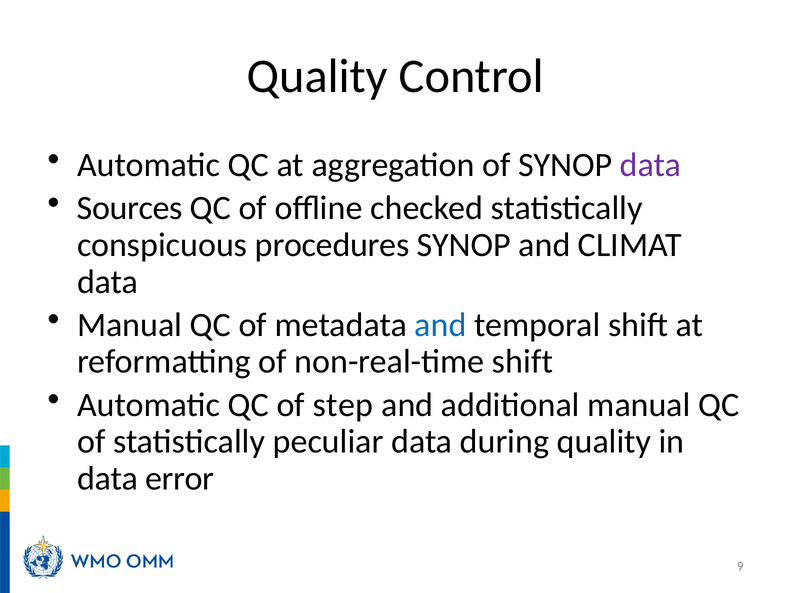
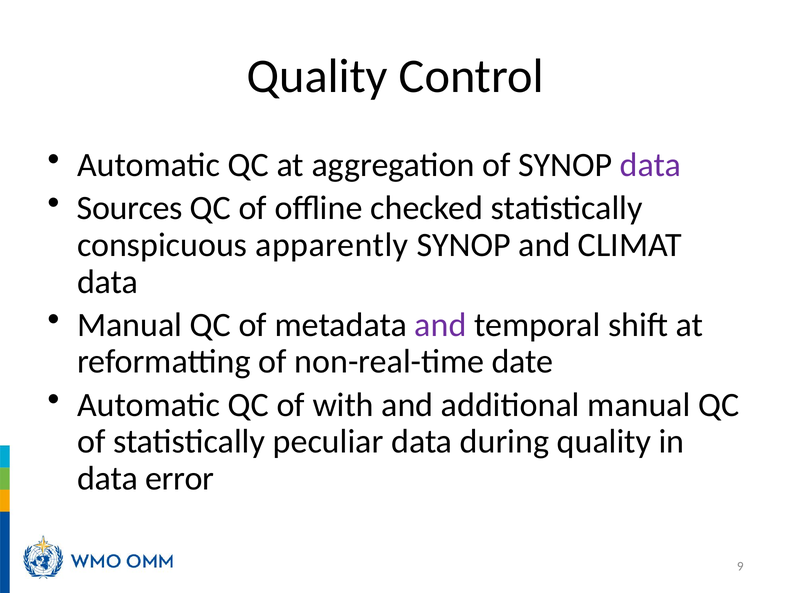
procedures: procedures -> apparently
and at (440, 325) colour: blue -> purple
non-real-time shift: shift -> date
step: step -> with
